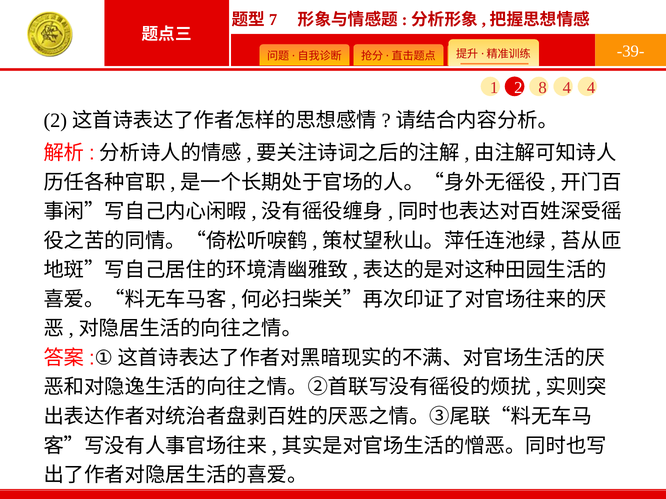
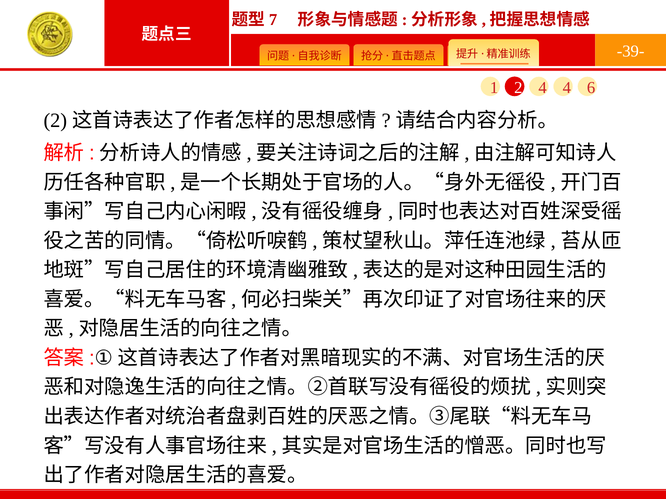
2 8: 8 -> 4
4 4: 4 -> 6
